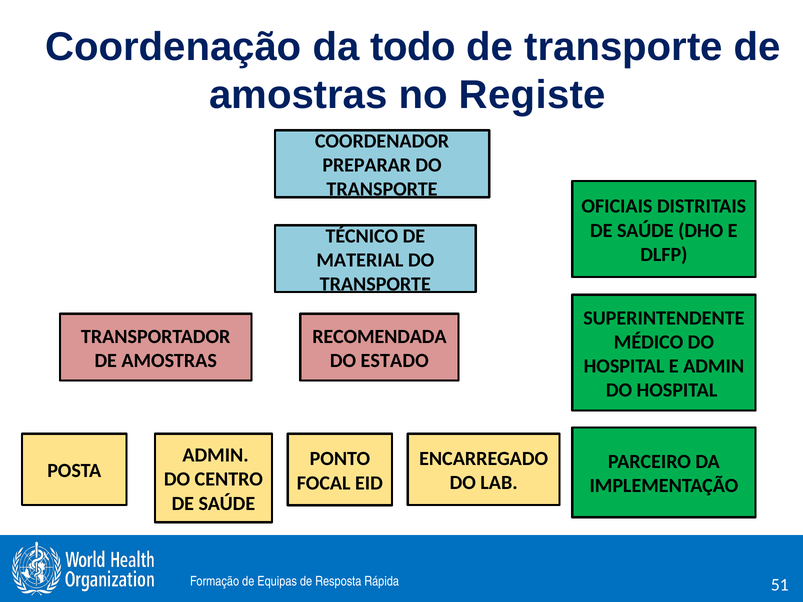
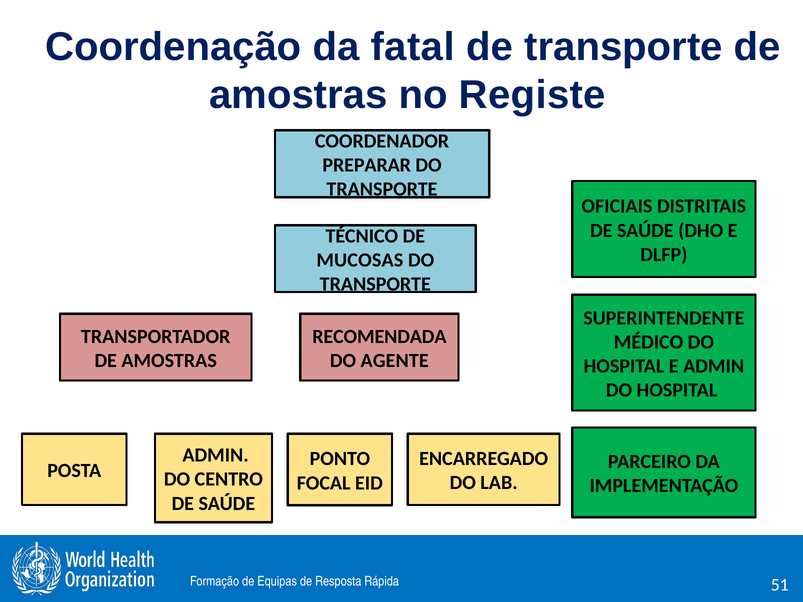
todo: todo -> fatal
MATERIAL: MATERIAL -> MUCOSAS
ESTADO: ESTADO -> AGENTE
